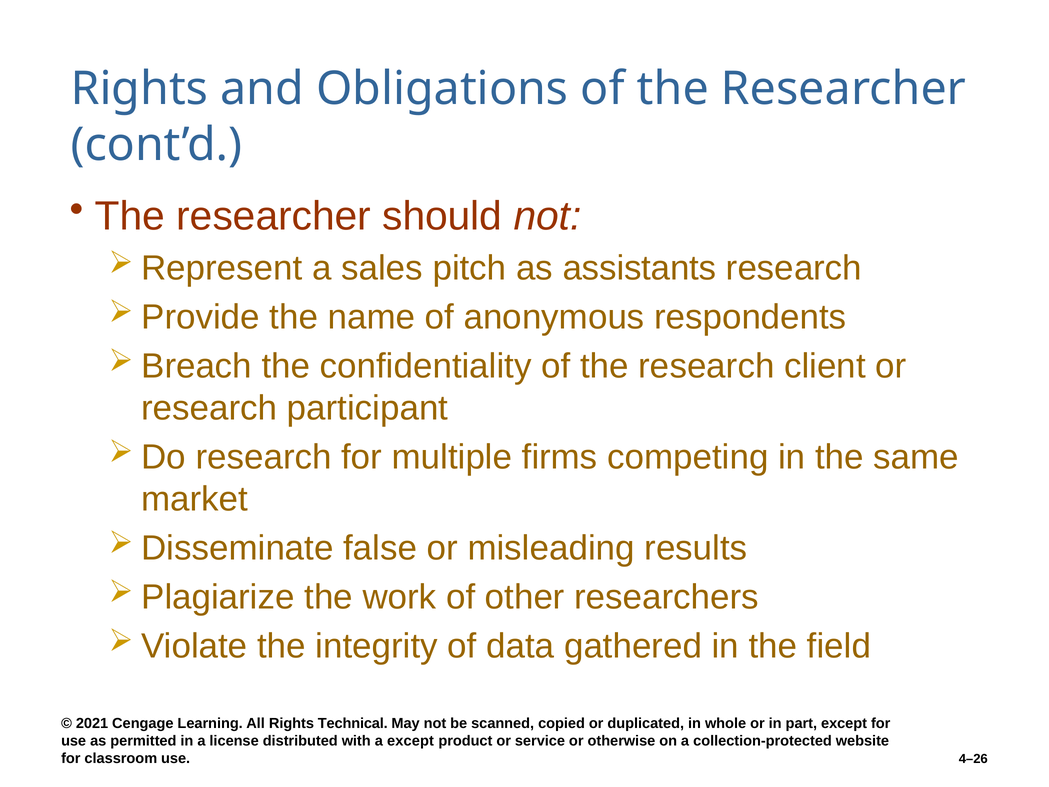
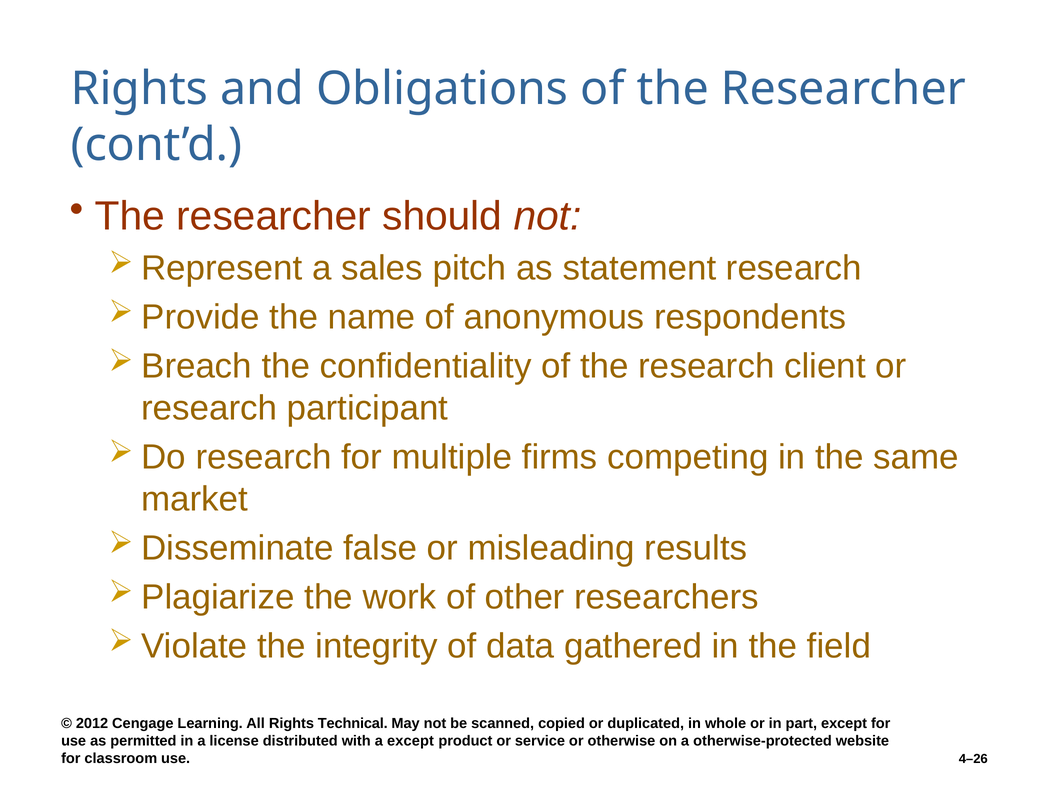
assistants: assistants -> statement
2021: 2021 -> 2012
collection-protected: collection-protected -> otherwise-protected
